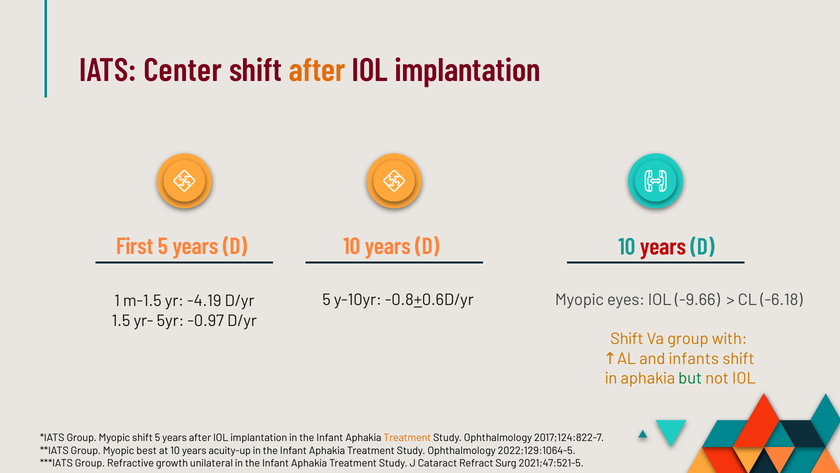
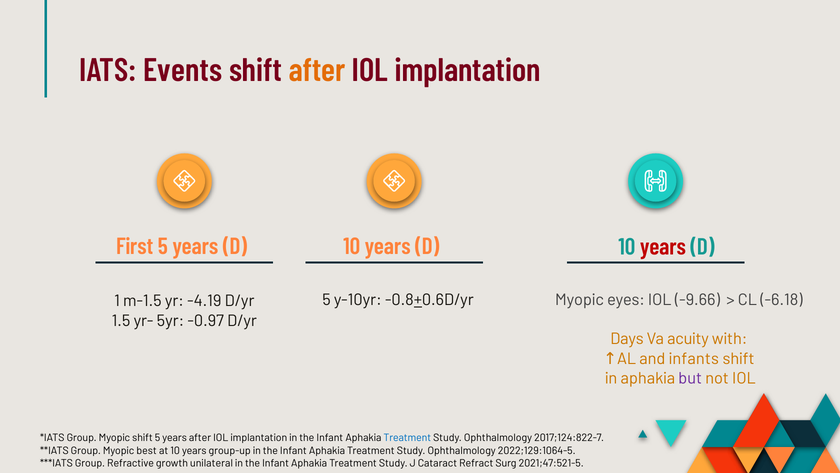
Center: Center -> Events
Shift at (627, 339): Shift -> Days
Va group: group -> acuity
but colour: green -> purple
Treatment at (407, 437) colour: orange -> blue
acuity-up: acuity-up -> group-up
